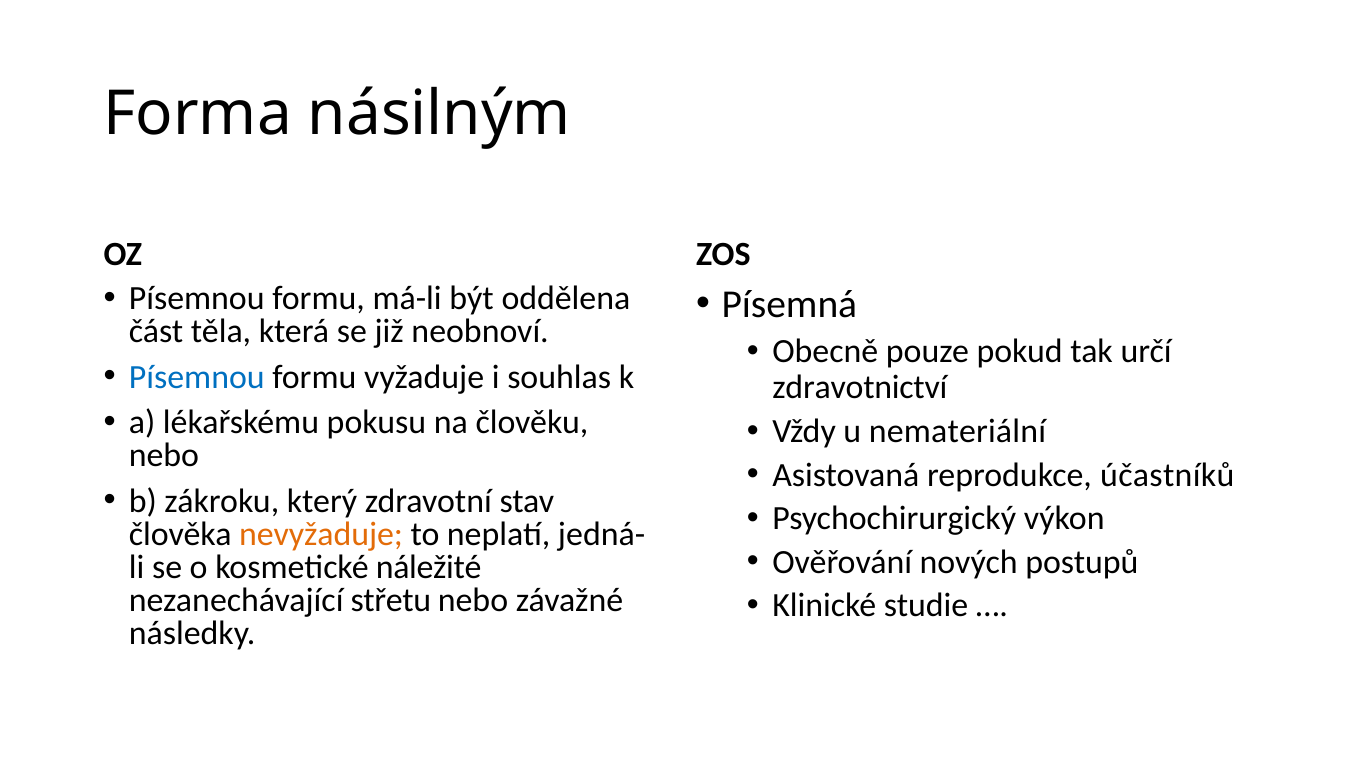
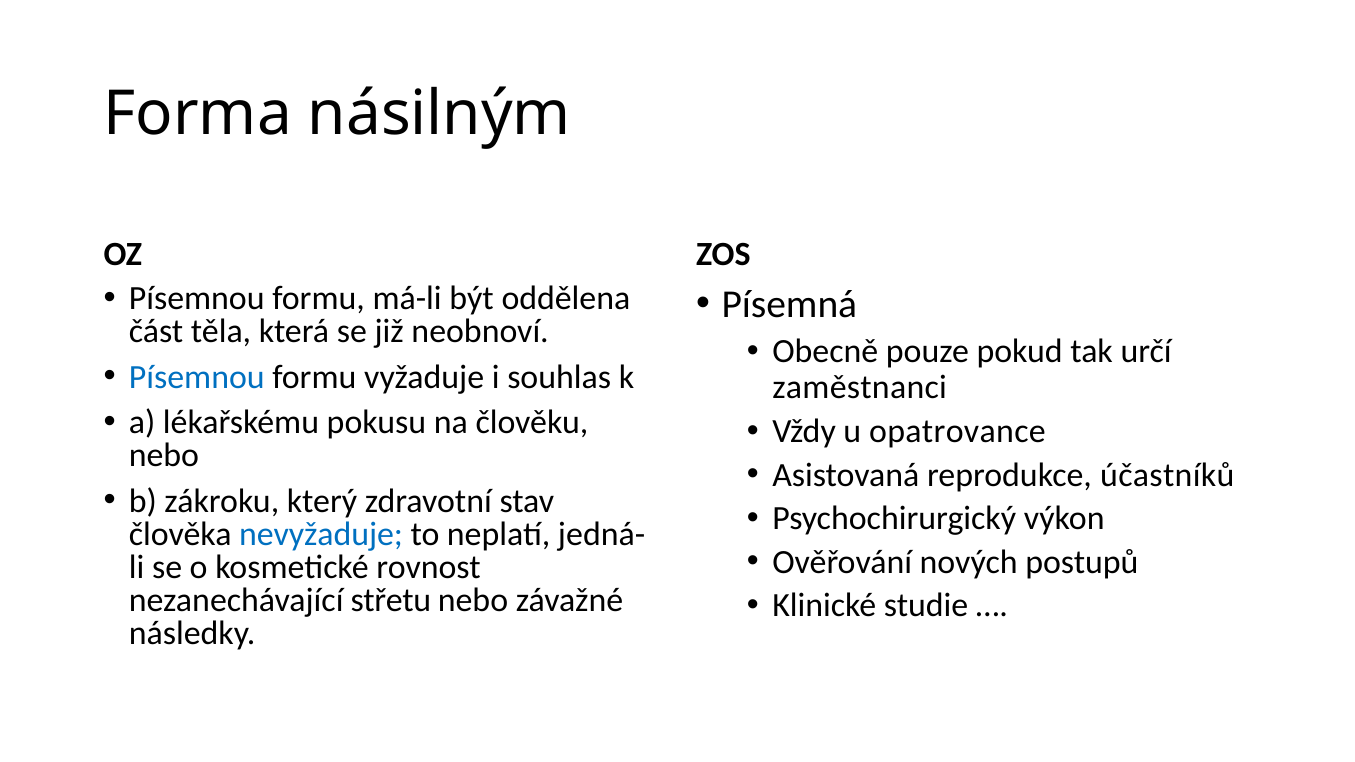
zdravotnictví: zdravotnictví -> zaměstnanci
nemateriální: nemateriální -> opatrovance
nevyžaduje colour: orange -> blue
náležité: náležité -> rovnost
